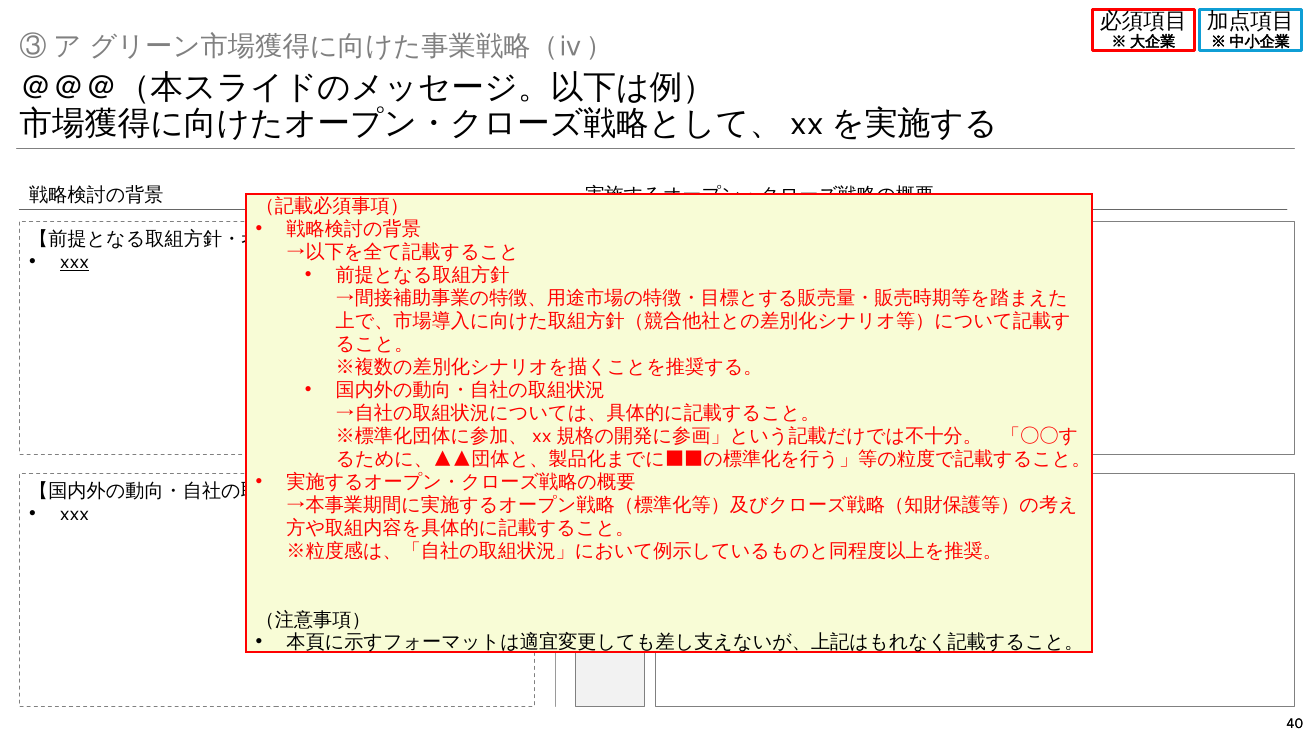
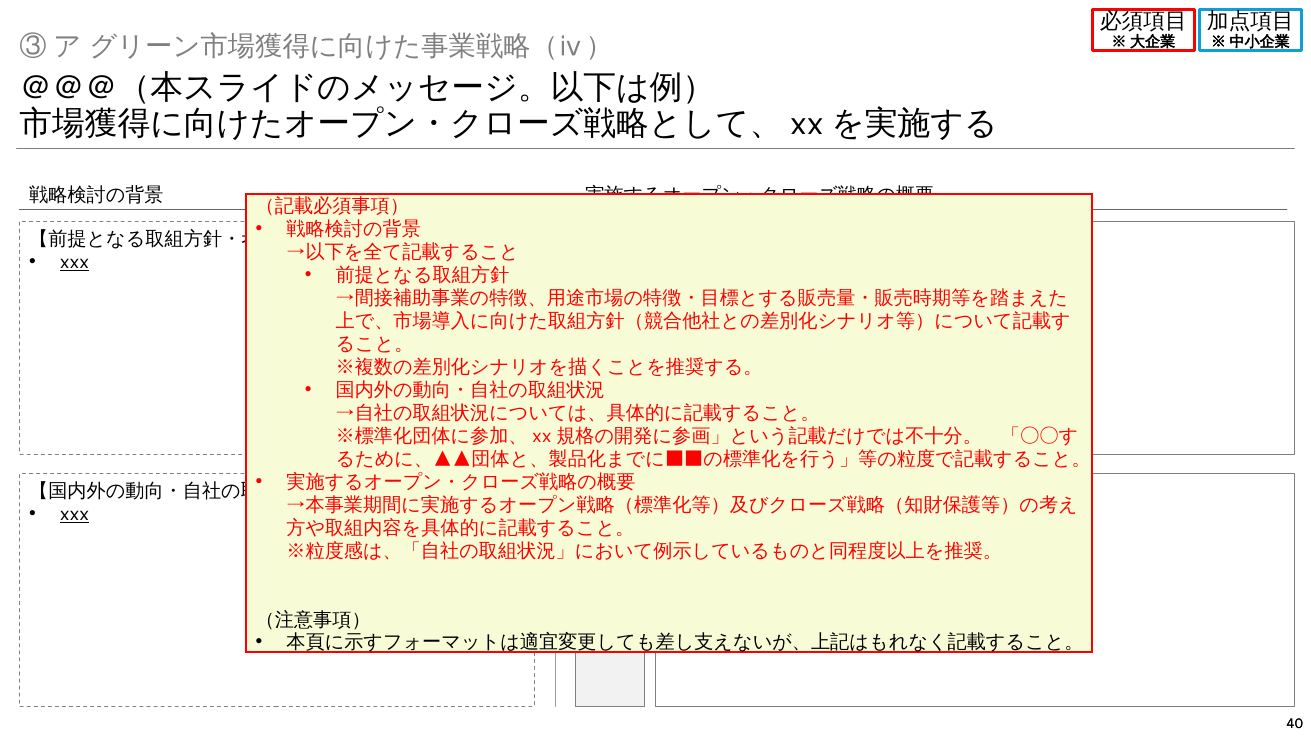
xxx at (75, 514) underline: none -> present
